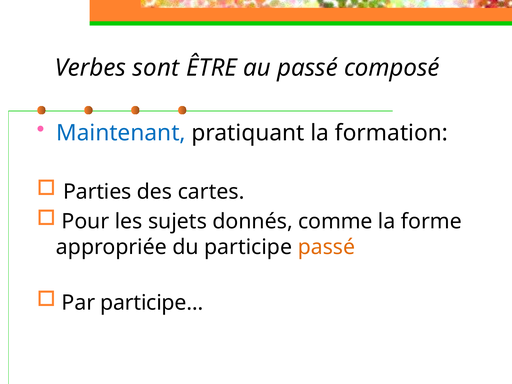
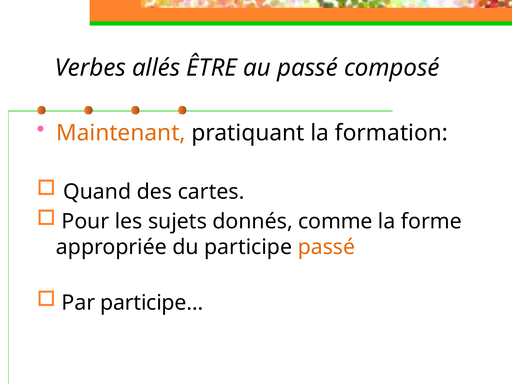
sont: sont -> allés
Maintenant colour: blue -> orange
Parties: Parties -> Quand
